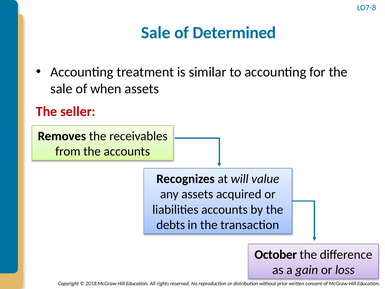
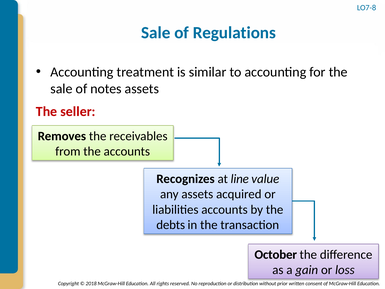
Determined: Determined -> Regulations
when: when -> notes
will: will -> line
